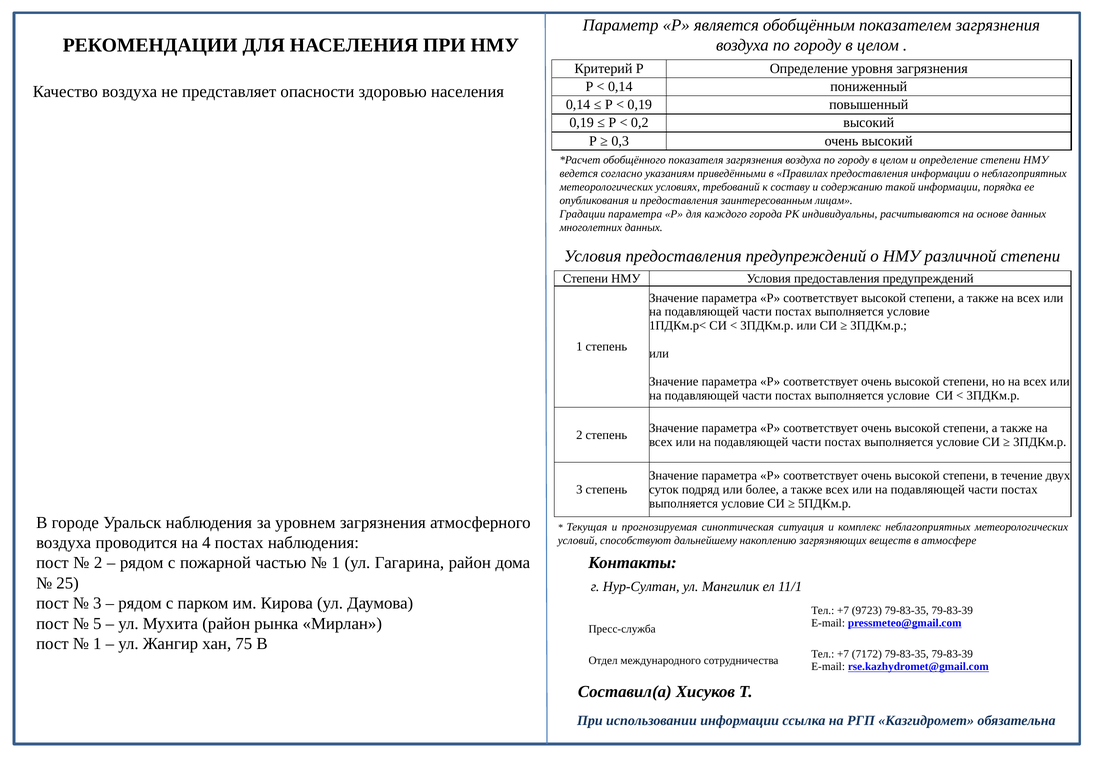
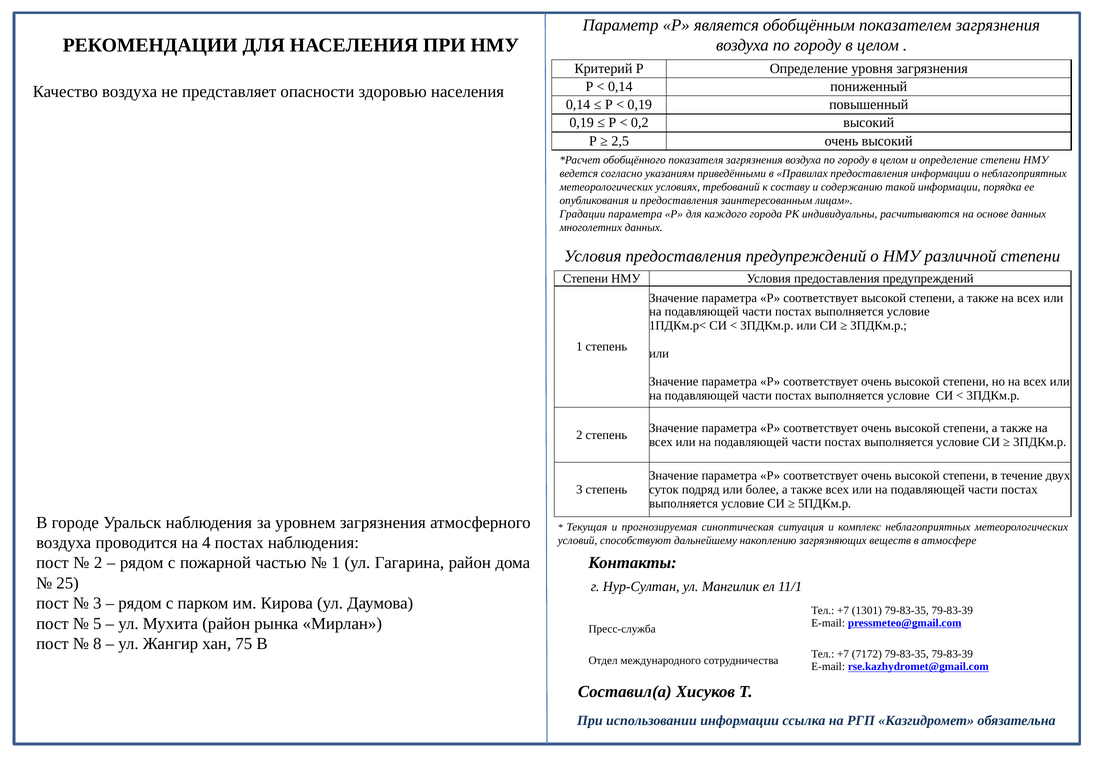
0,3: 0,3 -> 2,5
9723: 9723 -> 1301
1 at (97, 644): 1 -> 8
